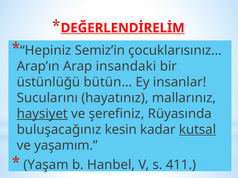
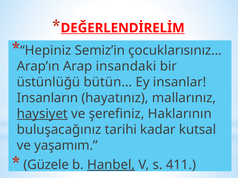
Sucularını: Sucularını -> Insanların
Rüyasında: Rüyasında -> Haklarının
kesin: kesin -> tarihi
kutsal underline: present -> none
Yaşam: Yaşam -> Güzele
Hanbel underline: none -> present
